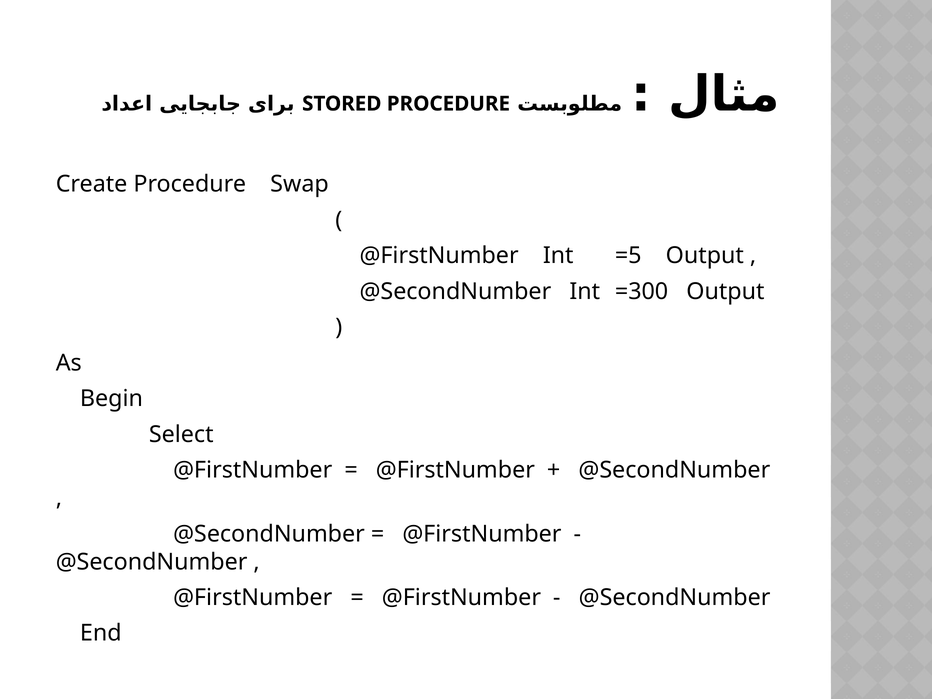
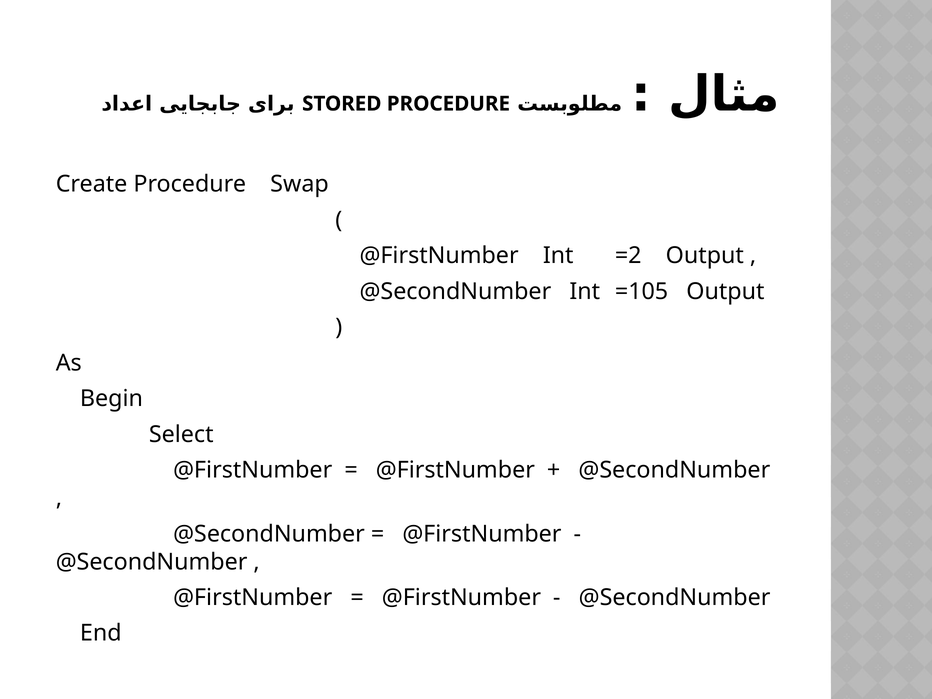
=5: =5 -> =2
=300: =300 -> =105
